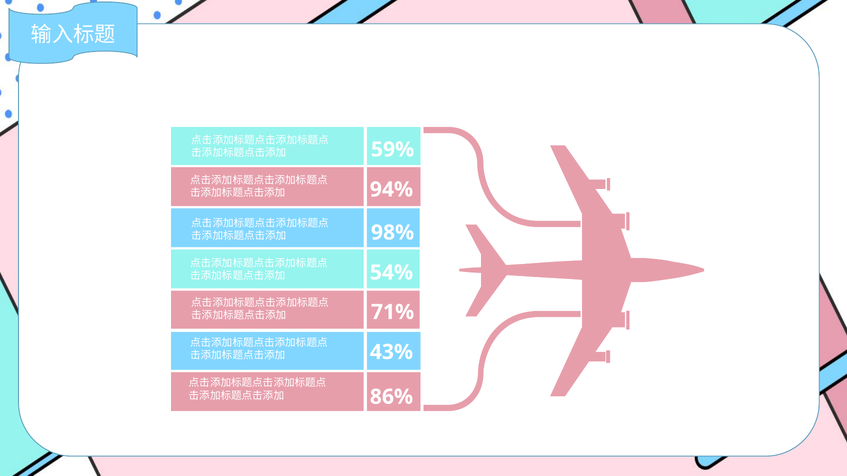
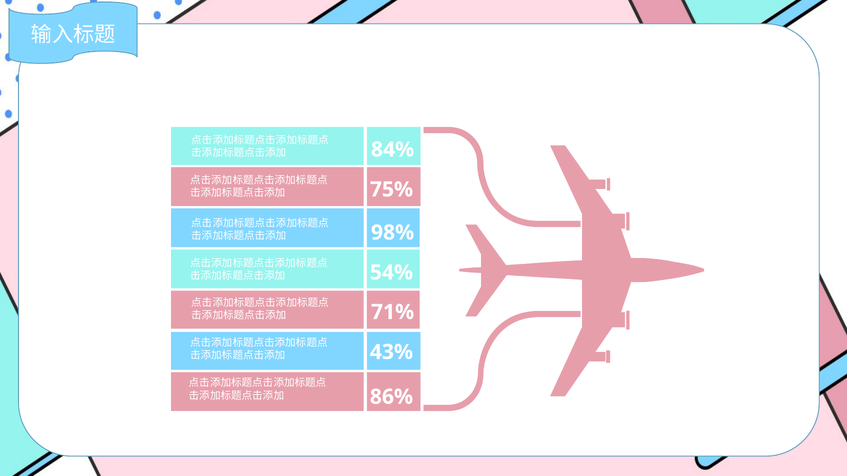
59%: 59% -> 84%
94%: 94% -> 75%
